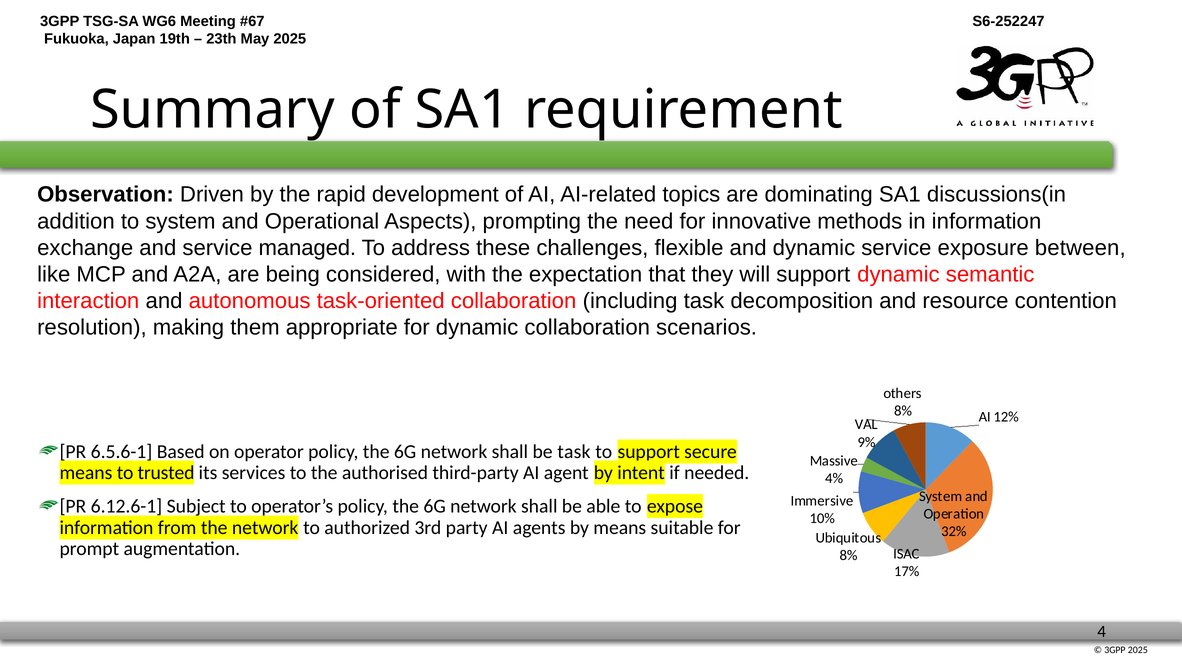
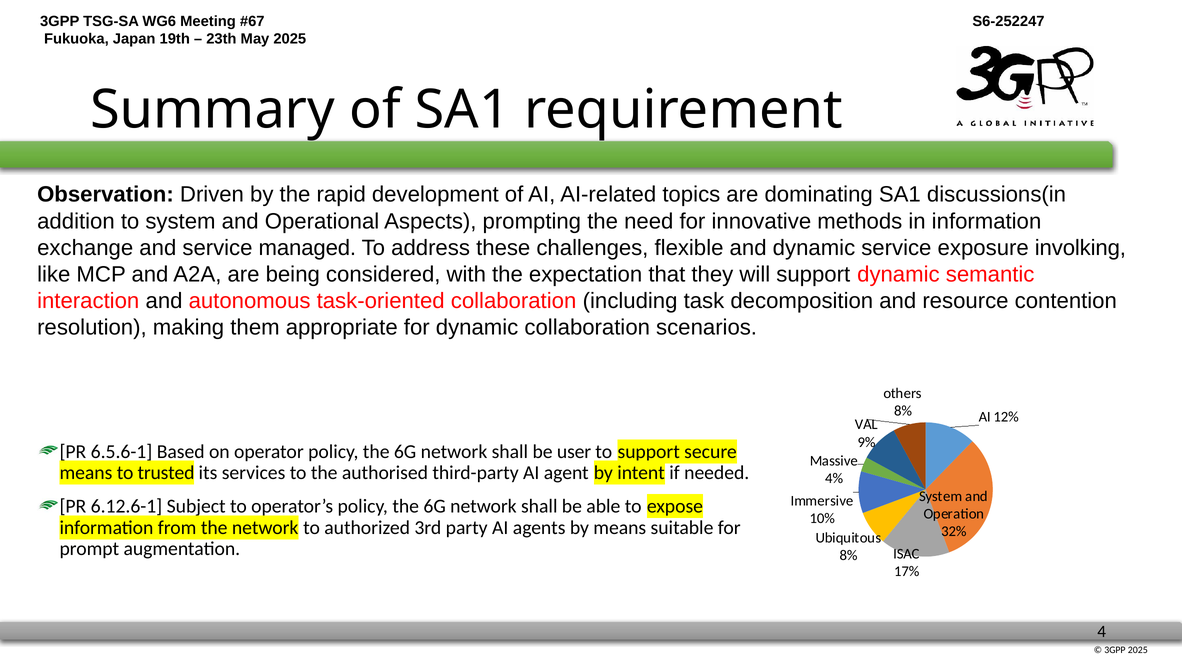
between: between -> involking
be task: task -> user
